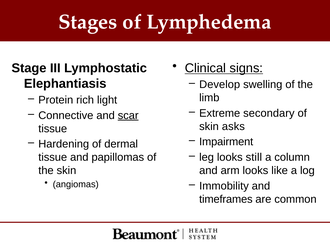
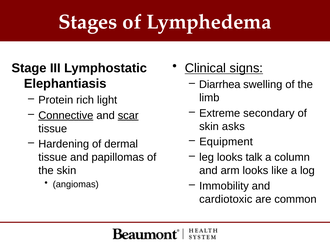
Develop: Develop -> Diarrhea
Connective underline: none -> present
Impairment: Impairment -> Equipment
still: still -> talk
timeframes: timeframes -> cardiotoxic
